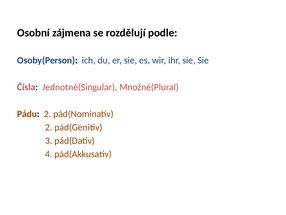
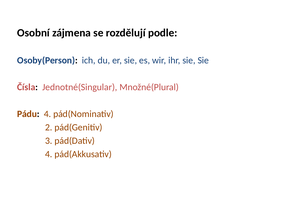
Pádu 2: 2 -> 4
